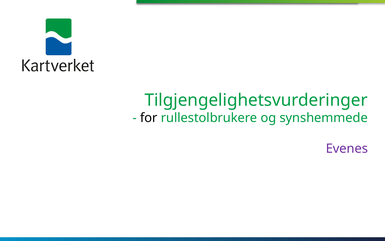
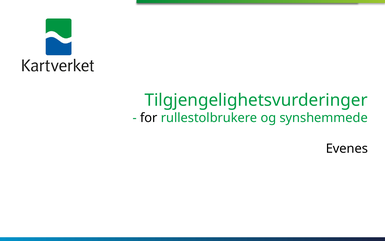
Evenes colour: purple -> black
